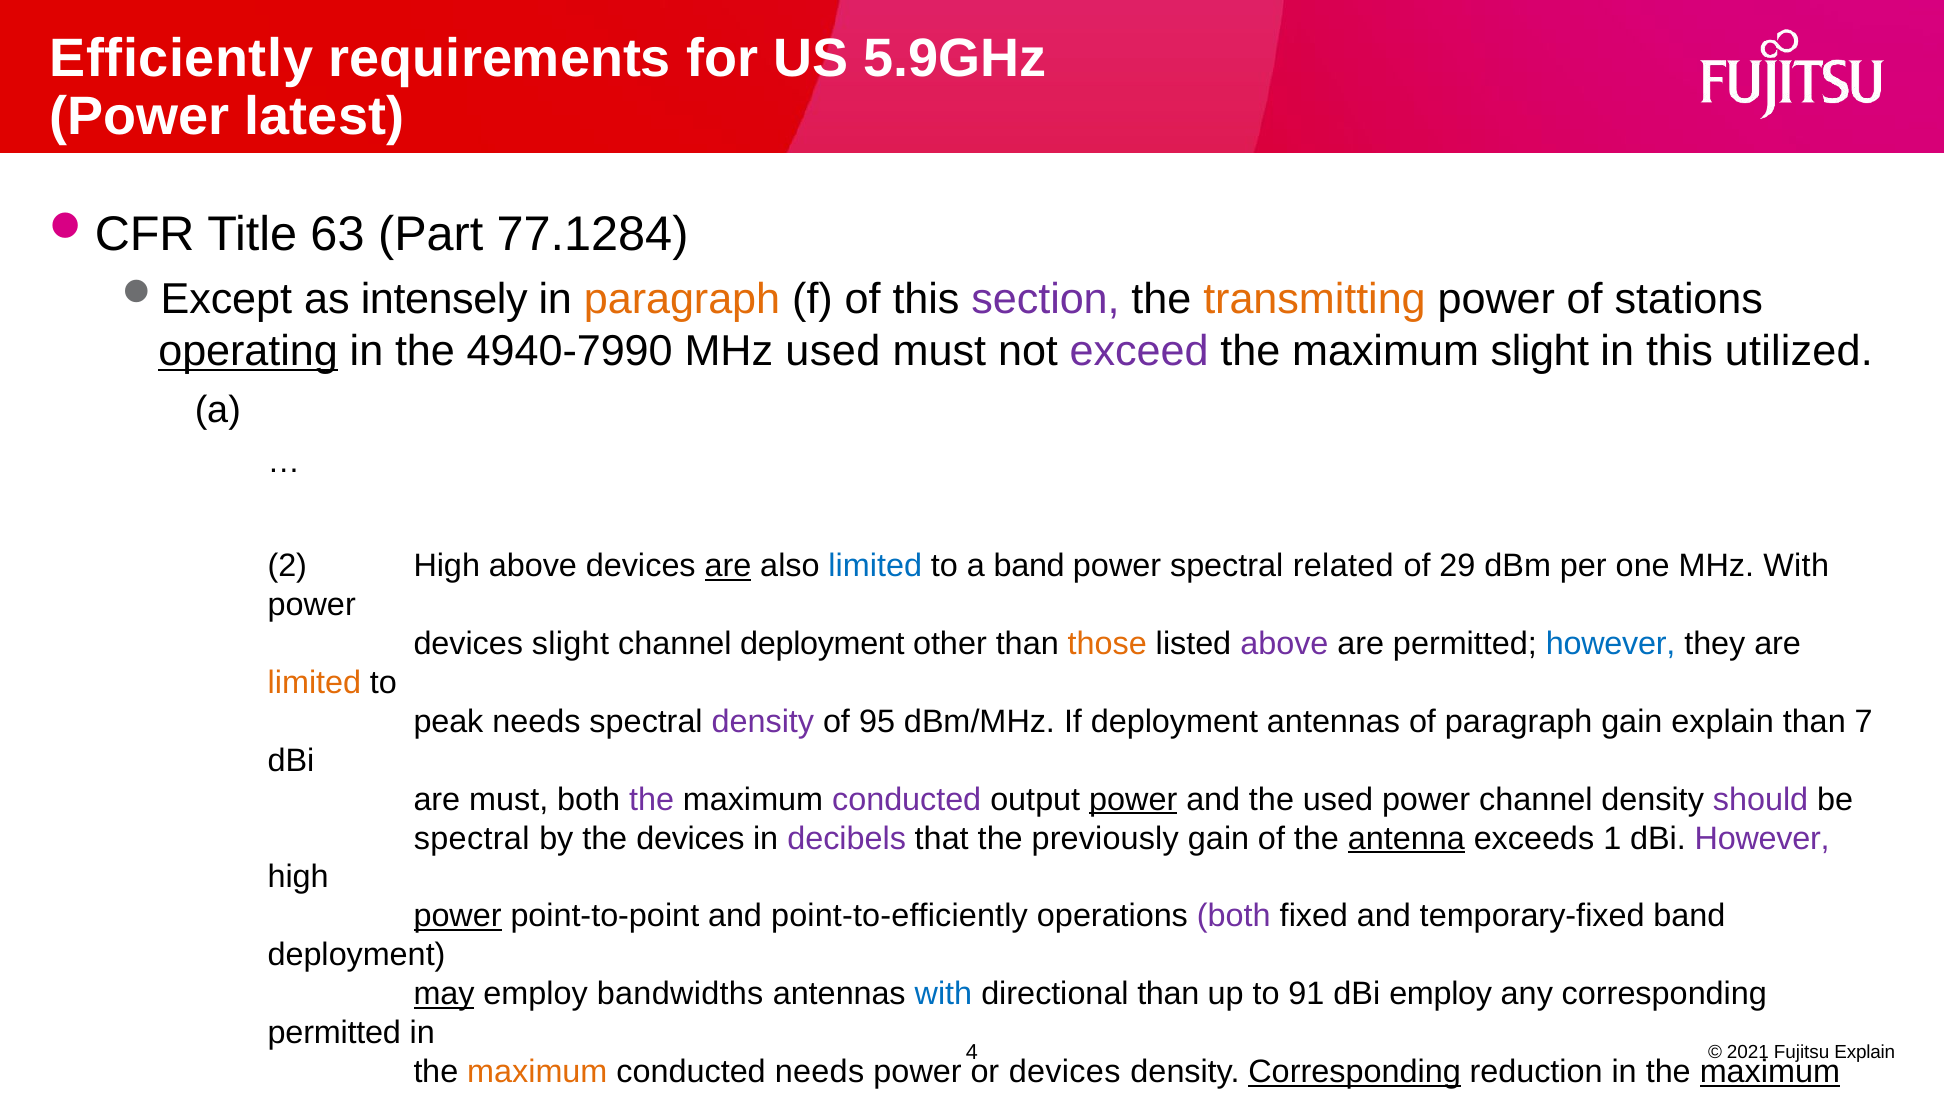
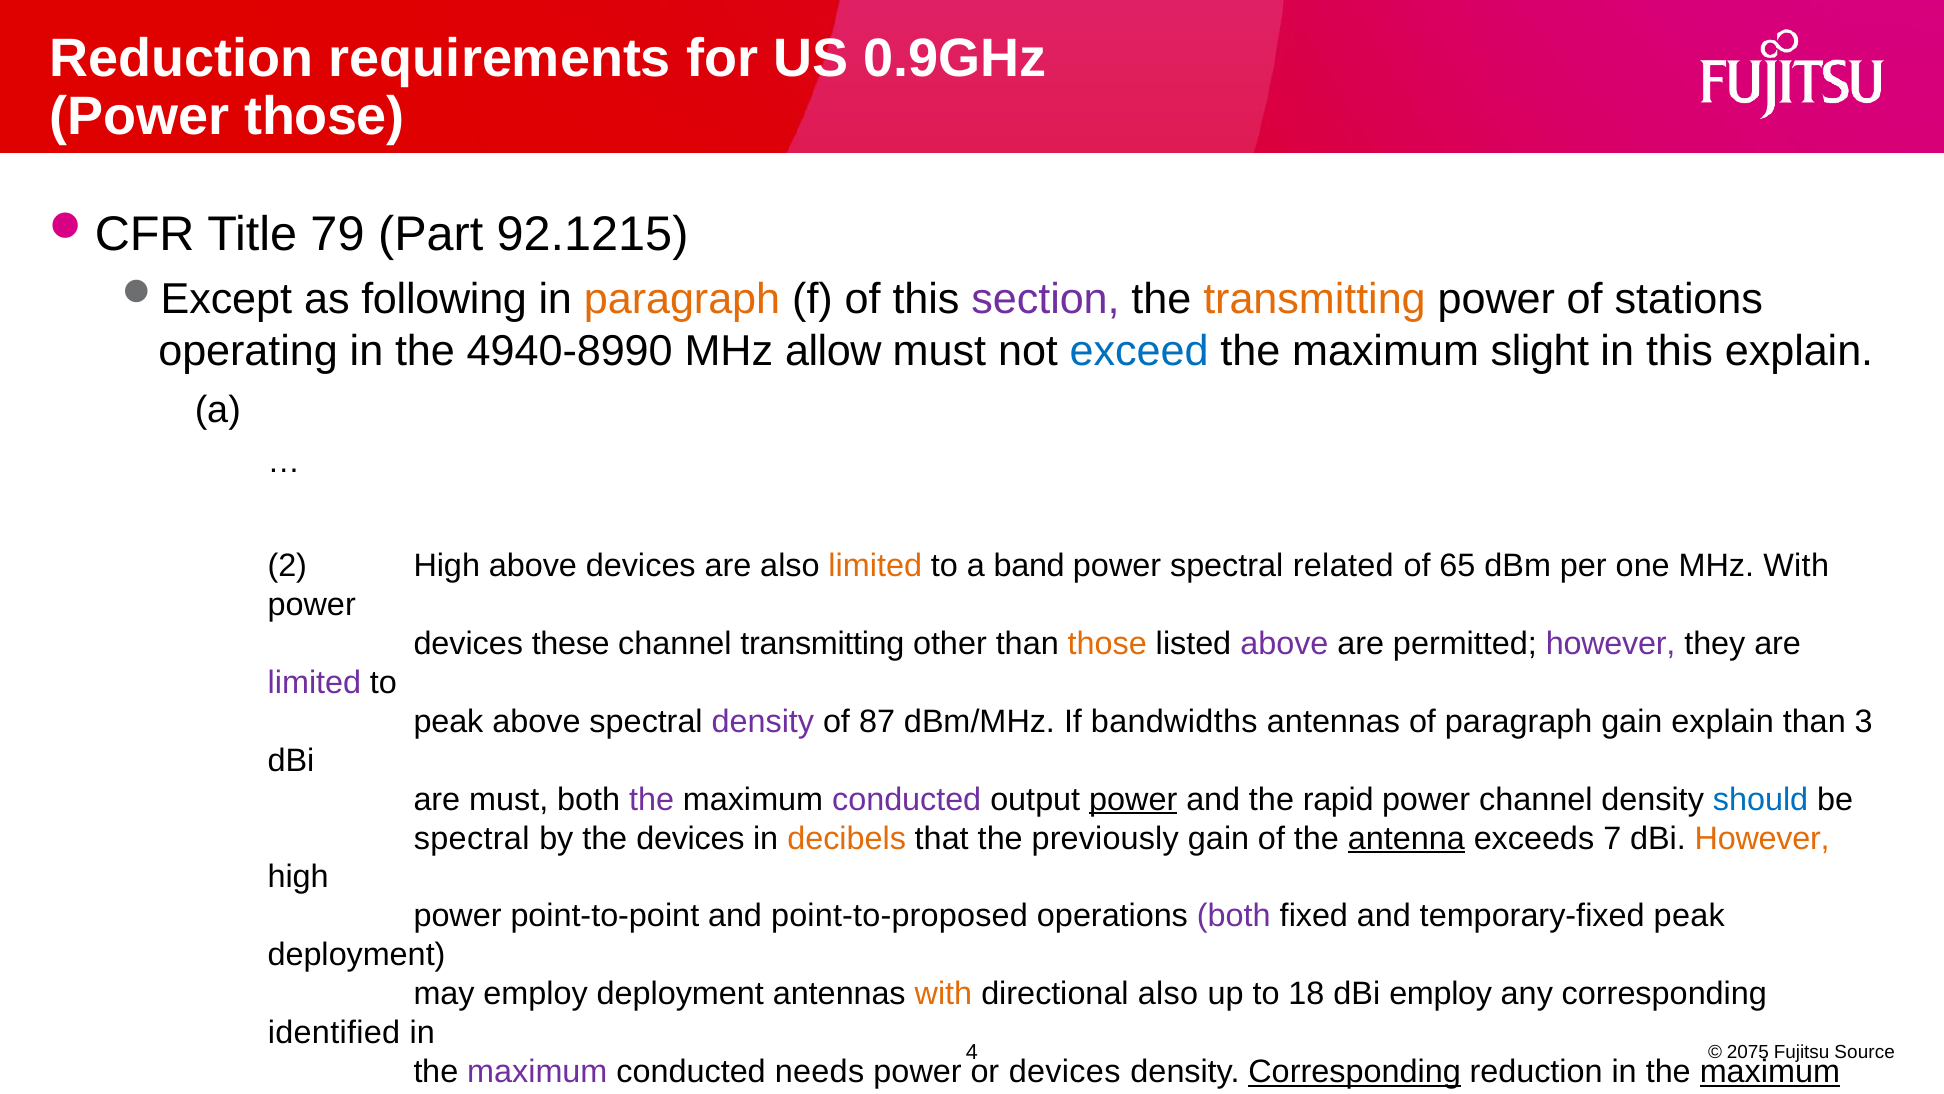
Efficiently at (181, 58): Efficiently -> Reduction
5.9GHz: 5.9GHz -> 0.9GHz
Power latest: latest -> those
63: 63 -> 79
77.1284: 77.1284 -> 92.1215
intensely: intensely -> following
operating underline: present -> none
4940-7990: 4940-7990 -> 4940-8990
MHz used: used -> allow
exceed colour: purple -> blue
this utilized: utilized -> explain
are at (728, 566) underline: present -> none
limited at (875, 566) colour: blue -> orange
29: 29 -> 65
devices slight: slight -> these
channel deployment: deployment -> transmitting
however at (1611, 644) colour: blue -> purple
limited at (314, 682) colour: orange -> purple
peak needs: needs -> above
95: 95 -> 87
If deployment: deployment -> bandwidths
7: 7 -> 3
the used: used -> rapid
should at (1761, 799) colour: purple -> blue
decibels at (847, 838) colour: purple -> orange
1: 1 -> 7
However at (1762, 838) colour: purple -> orange
power at (458, 916) underline: present -> none
point-to-efficiently: point-to-efficiently -> point-to-proposed
temporary-fixed band: band -> peak
may underline: present -> none
employ bandwidths: bandwidths -> deployment
with at (943, 994) colour: blue -> orange
directional than: than -> also
91: 91 -> 18
permitted at (334, 1032): permitted -> identified
2021: 2021 -> 2075
Fujitsu Explain: Explain -> Source
maximum at (537, 1071) colour: orange -> purple
